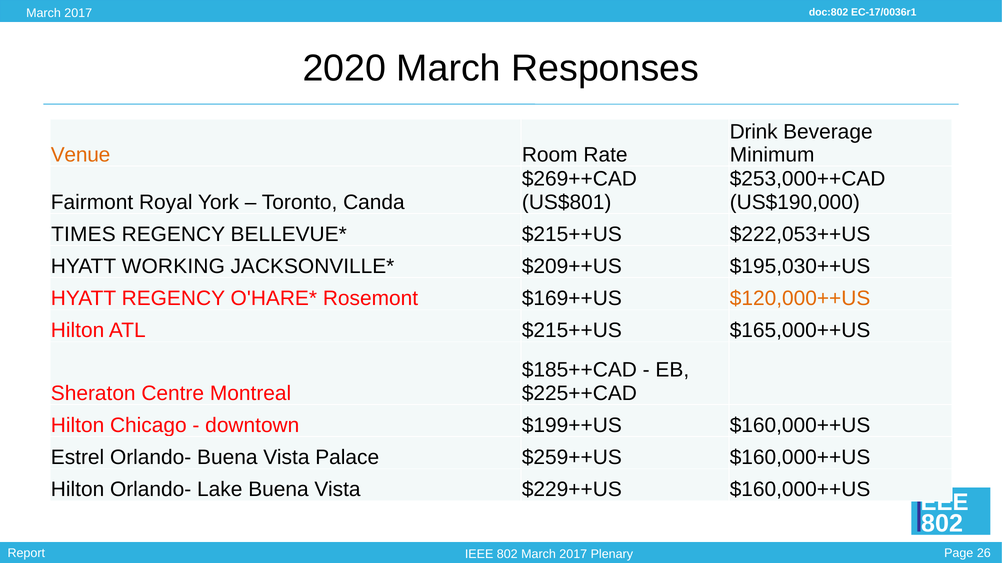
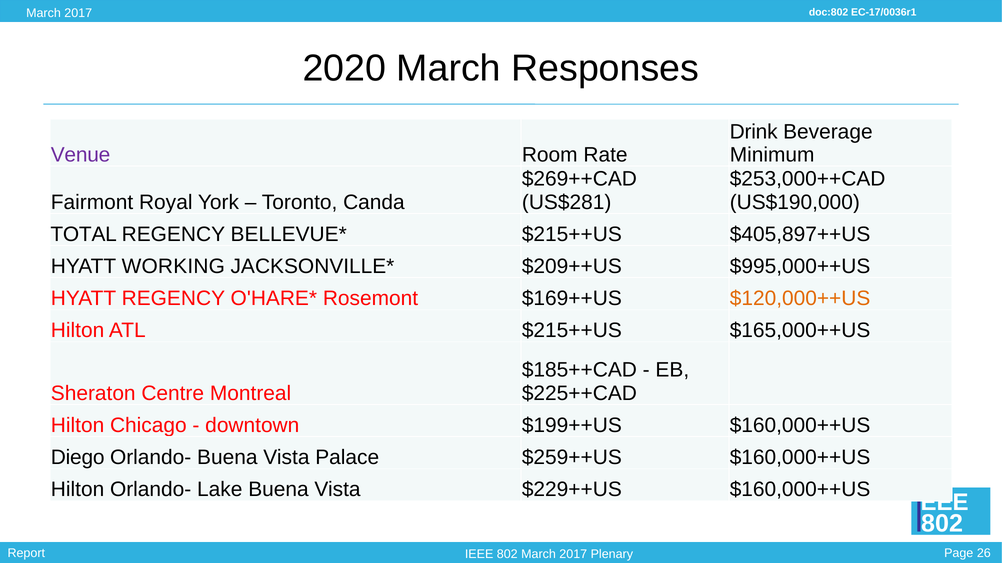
Venue colour: orange -> purple
US$801: US$801 -> US$281
TIMES: TIMES -> TOTAL
$222,053++US: $222,053++US -> $405,897++US
$195,030++US: $195,030++US -> $995,000++US
Estrel: Estrel -> Diego
